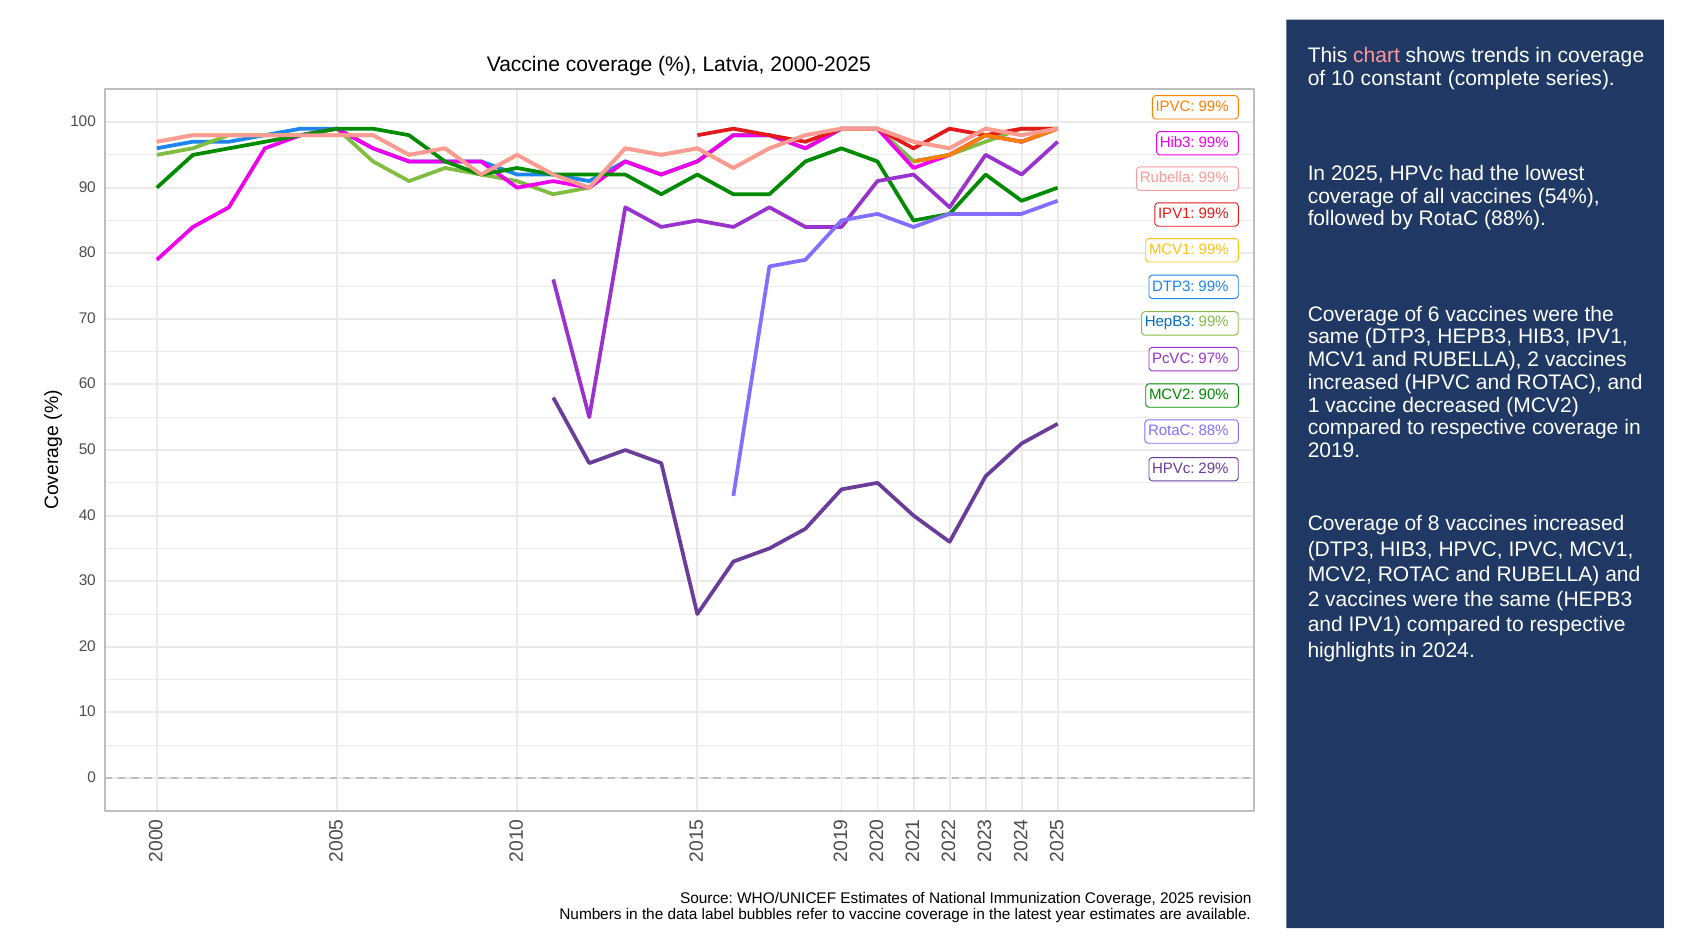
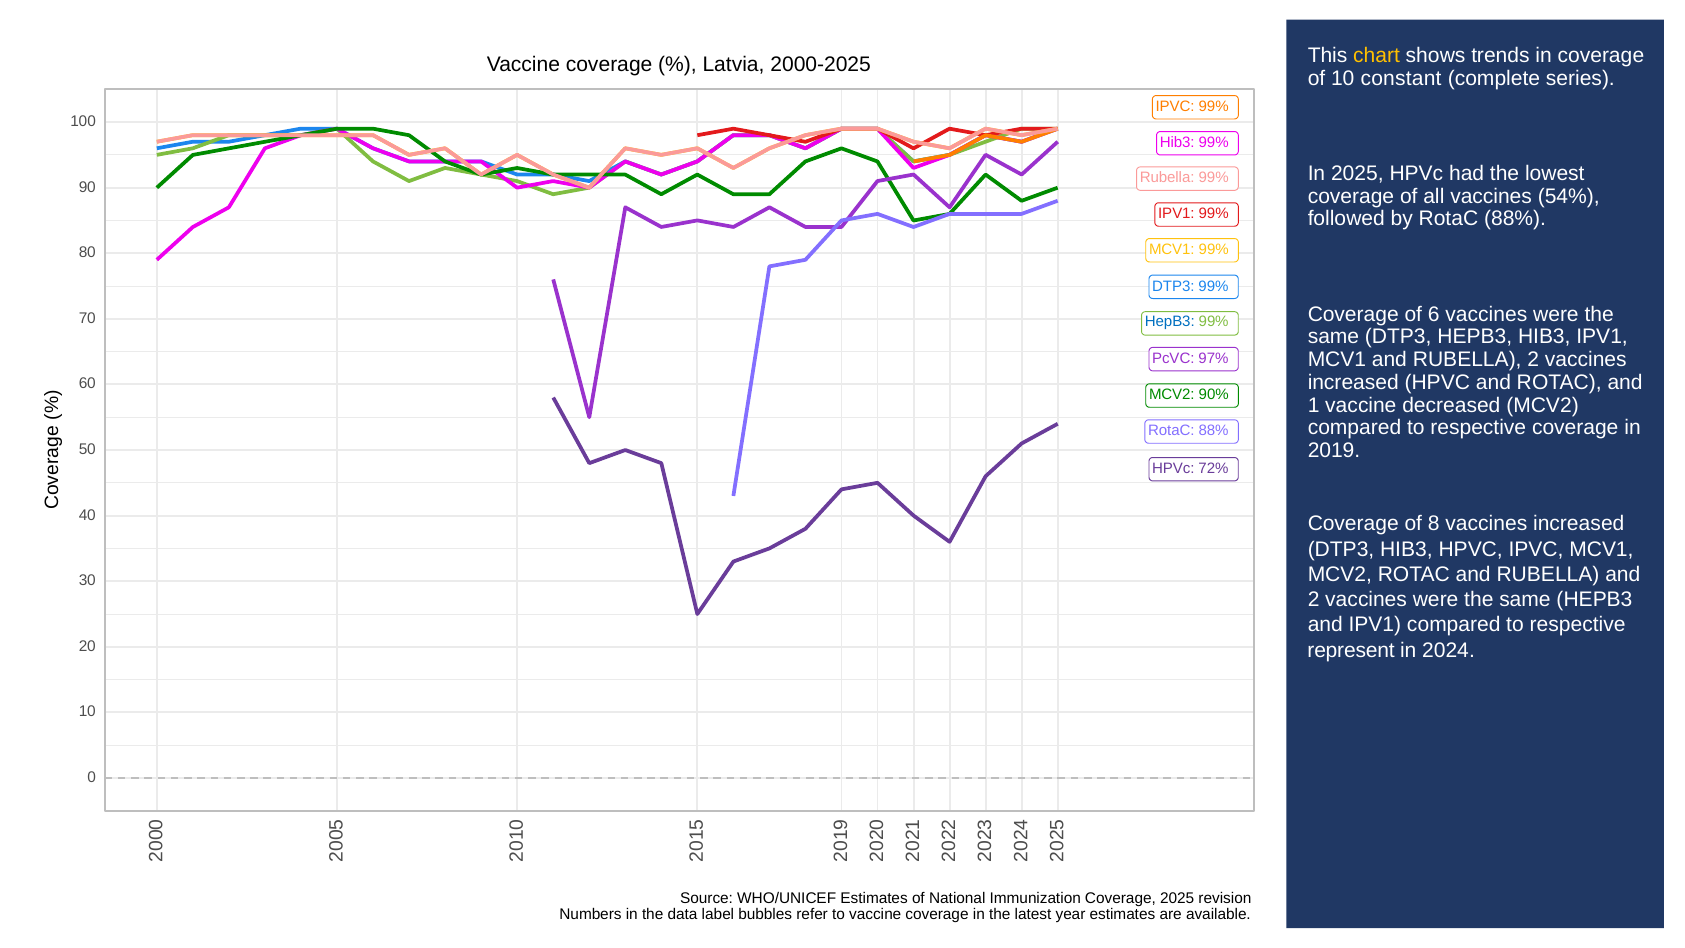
chart colour: pink -> yellow
29%: 29% -> 72%
highlights: highlights -> represent
